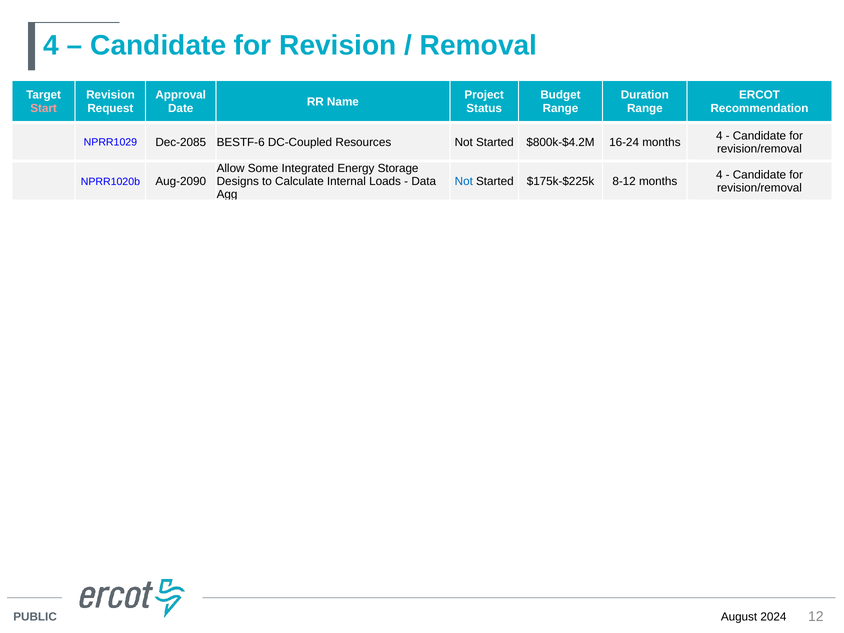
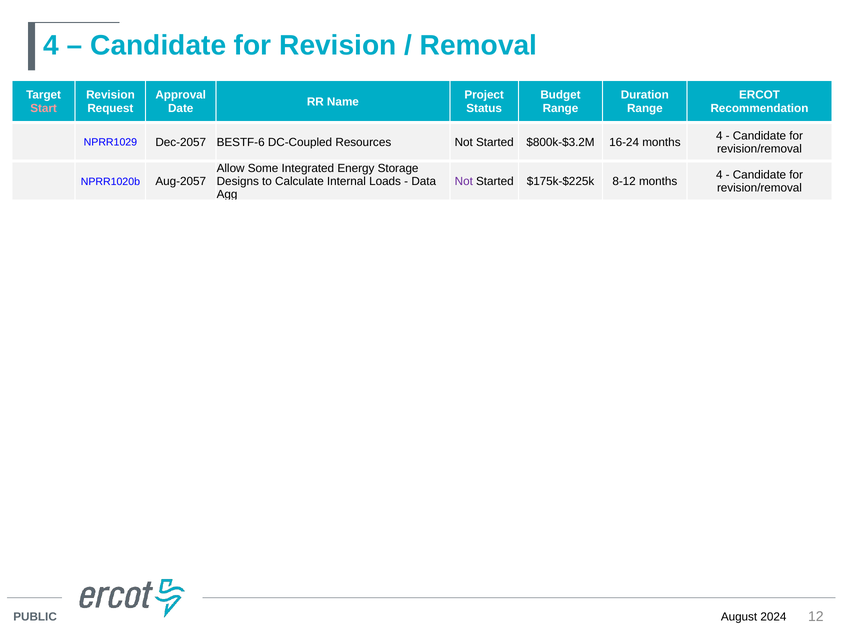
Dec-2085: Dec-2085 -> Dec-2057
$800k-$4.2M: $800k-$4.2M -> $800k-$3.2M
Not at (464, 182) colour: blue -> purple
Aug-2090: Aug-2090 -> Aug-2057
